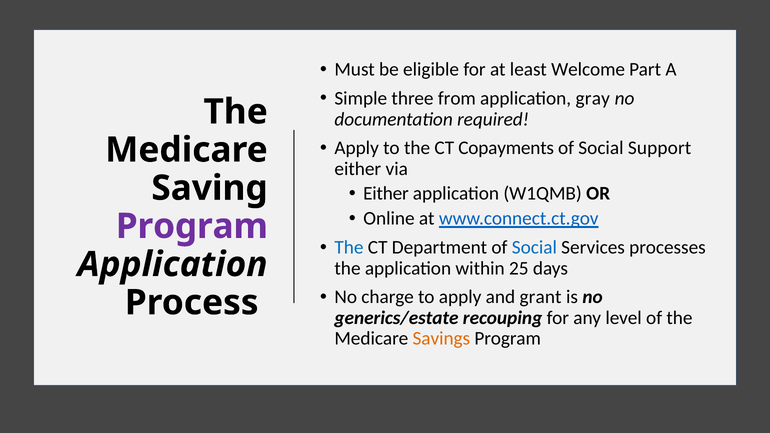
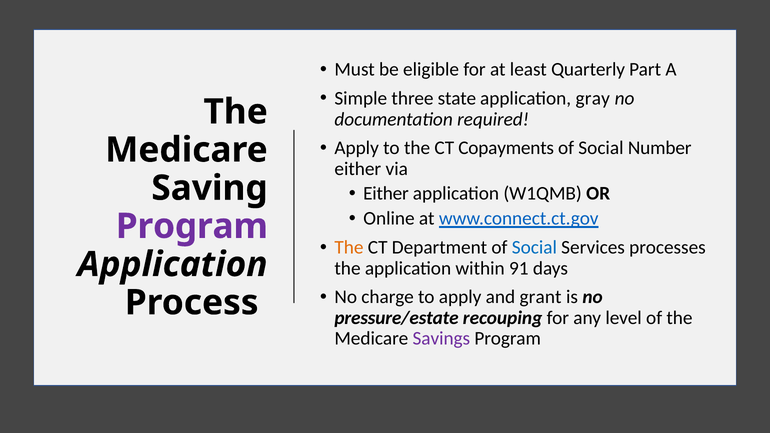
Welcome: Welcome -> Quarterly
from: from -> state
Support: Support -> Number
The at (349, 248) colour: blue -> orange
25: 25 -> 91
generics/estate: generics/estate -> pressure/estate
Savings colour: orange -> purple
